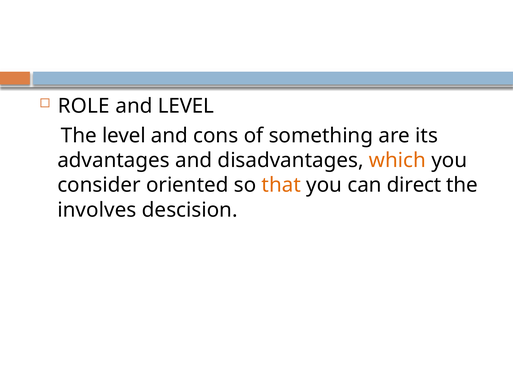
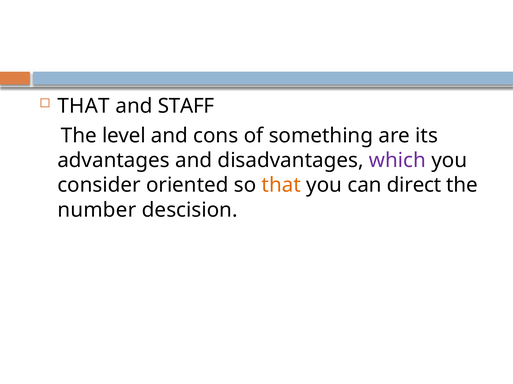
ROLE at (84, 106): ROLE -> THAT
and LEVEL: LEVEL -> STAFF
which colour: orange -> purple
involves: involves -> number
